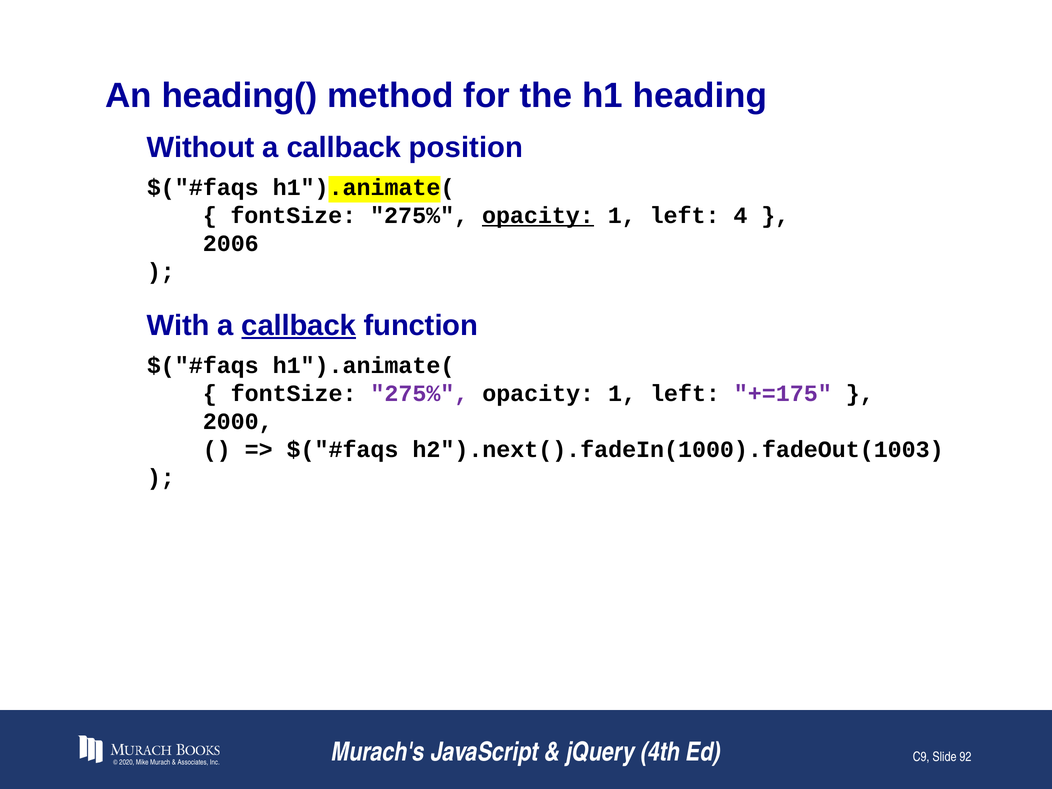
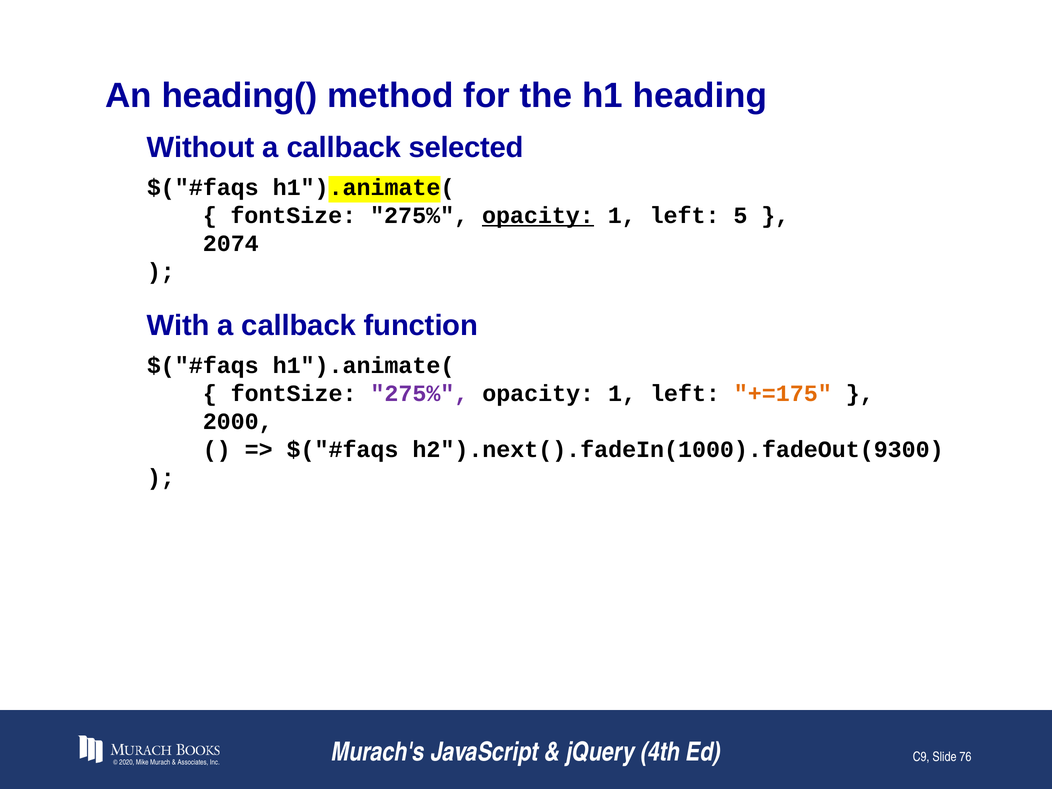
position: position -> selected
4: 4 -> 5
2006: 2006 -> 2074
callback at (299, 326) underline: present -> none
+=175 colour: purple -> orange
h2").next().fadeIn(1000).fadeOut(1003: h2").next().fadeIn(1000).fadeOut(1003 -> h2").next().fadeIn(1000).fadeOut(9300
92: 92 -> 76
